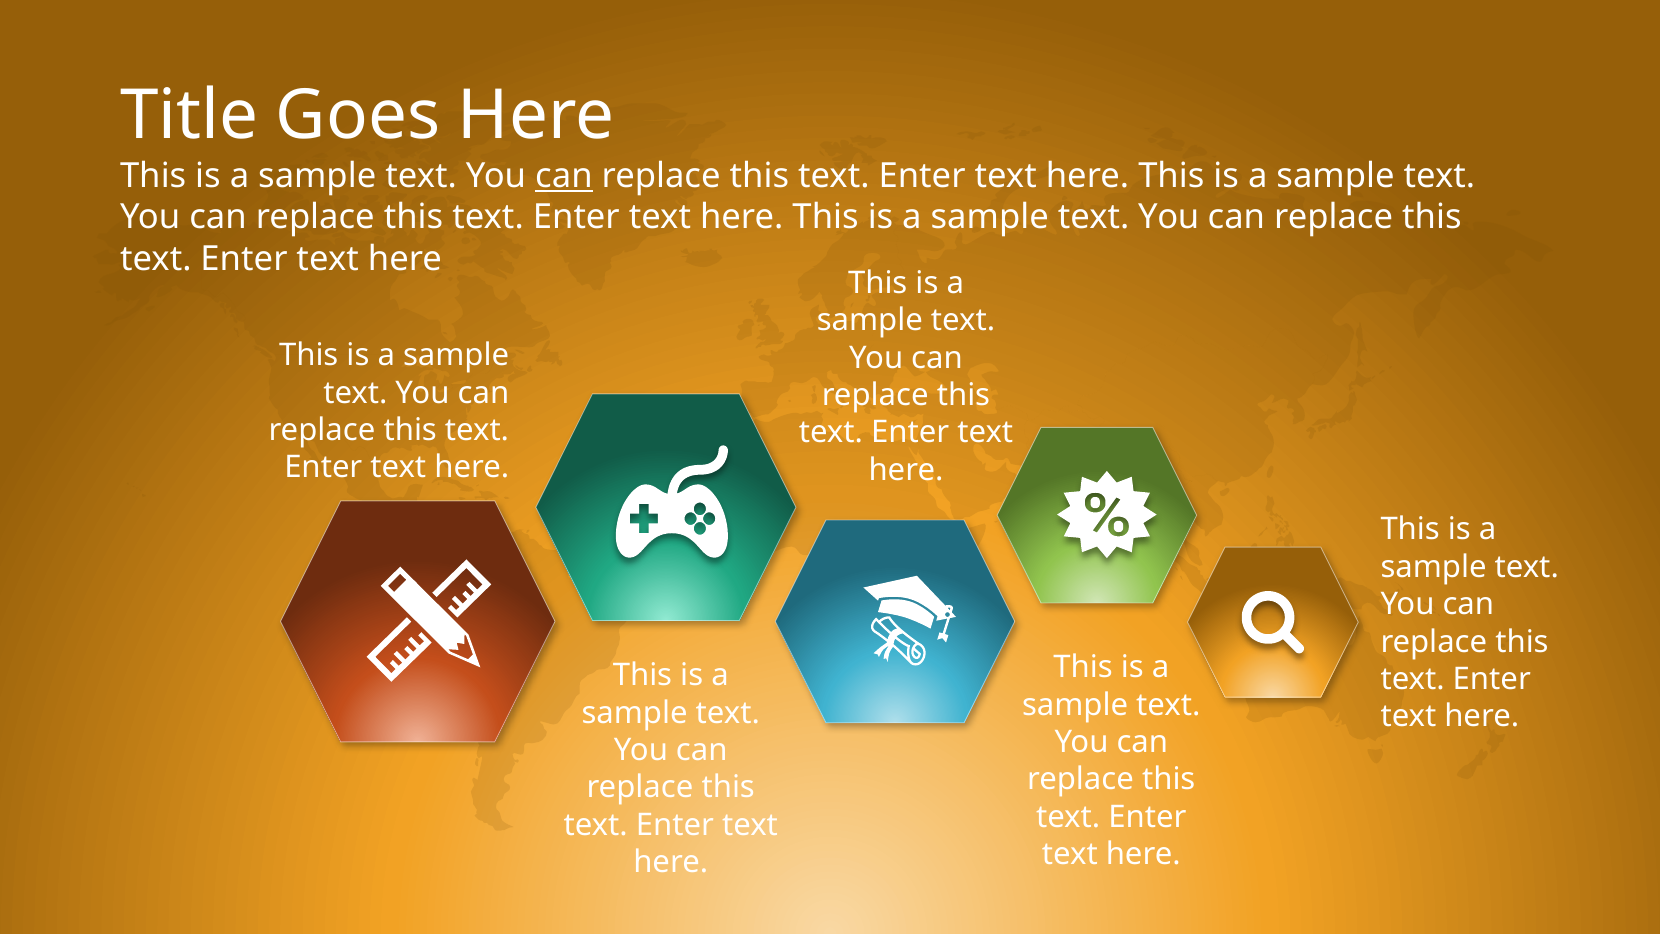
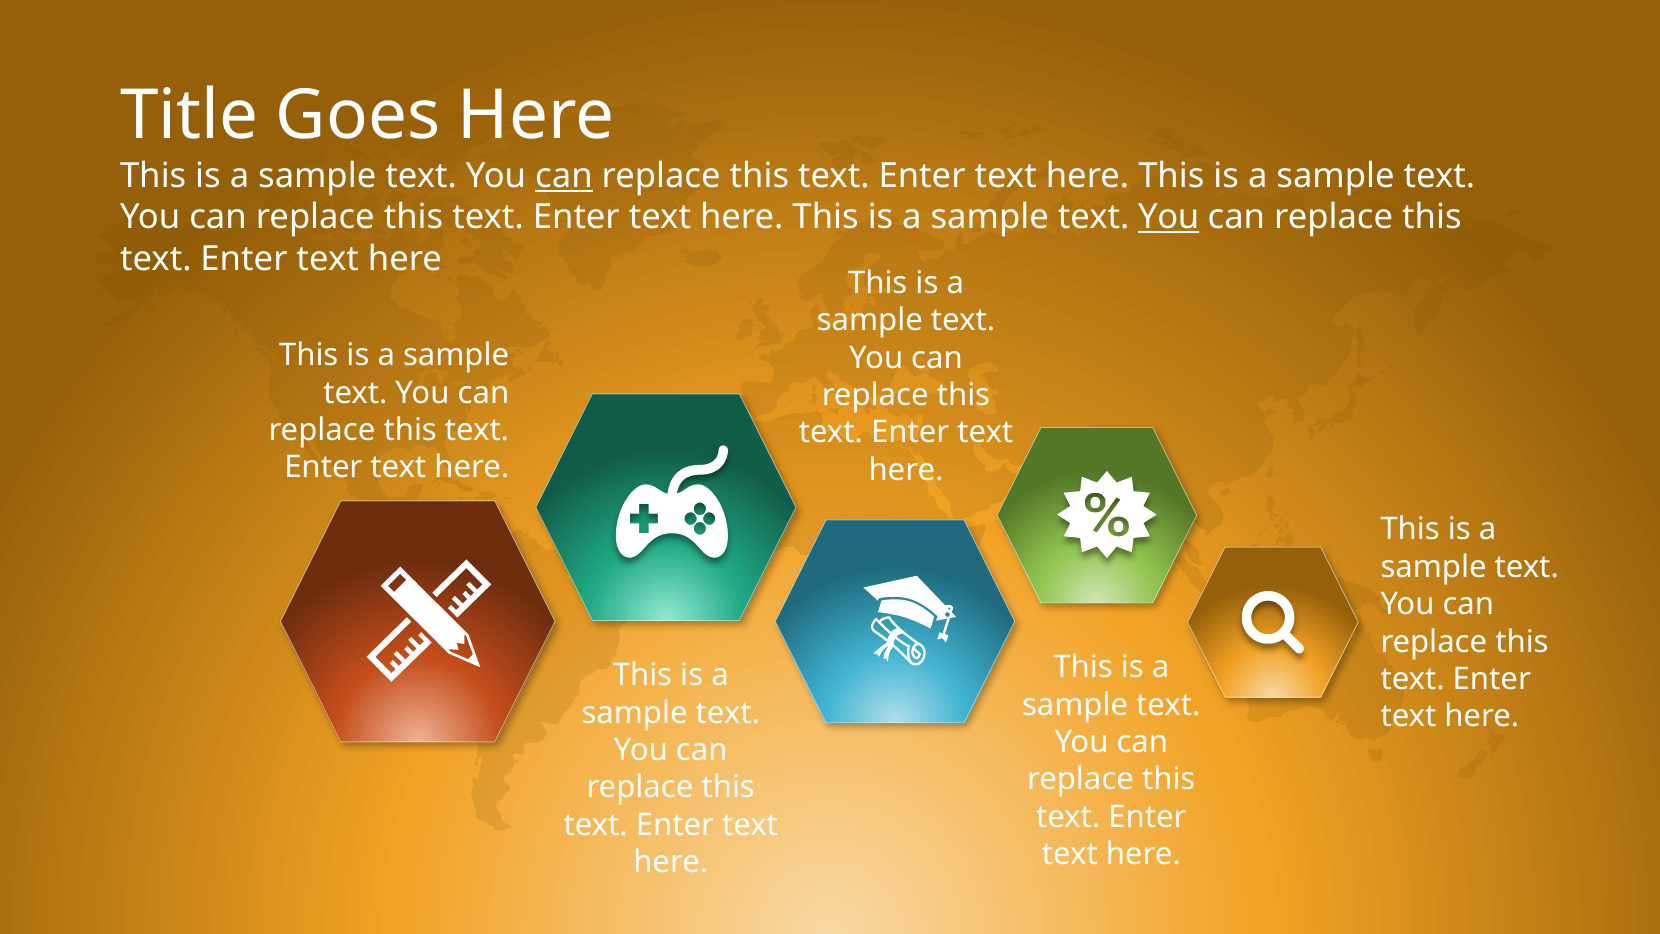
You at (1169, 217) underline: none -> present
